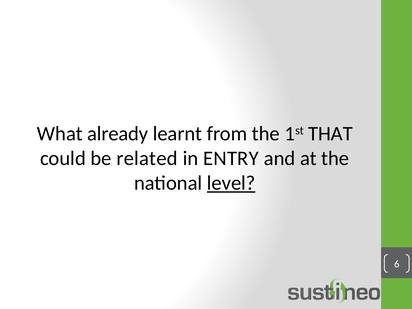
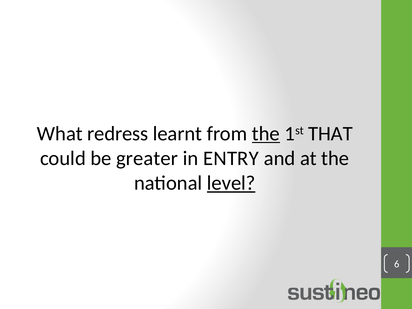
already: already -> redress
the at (266, 134) underline: none -> present
related: related -> greater
